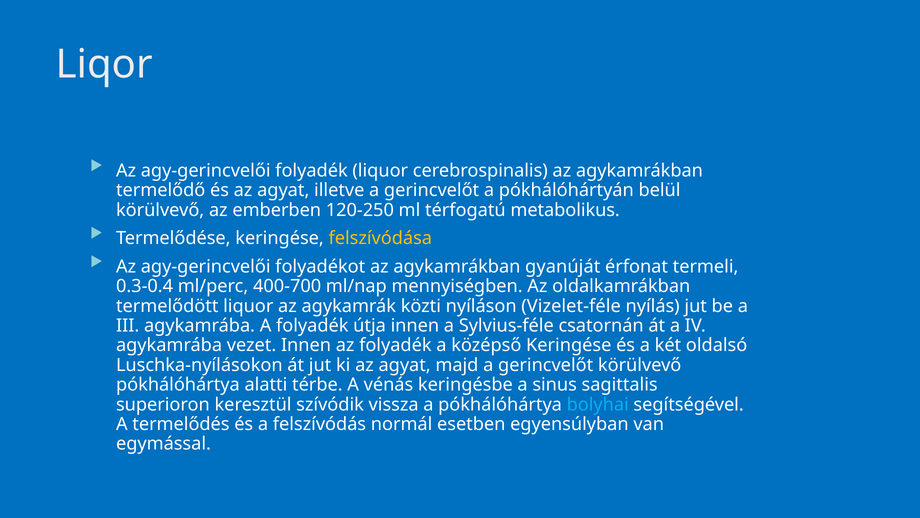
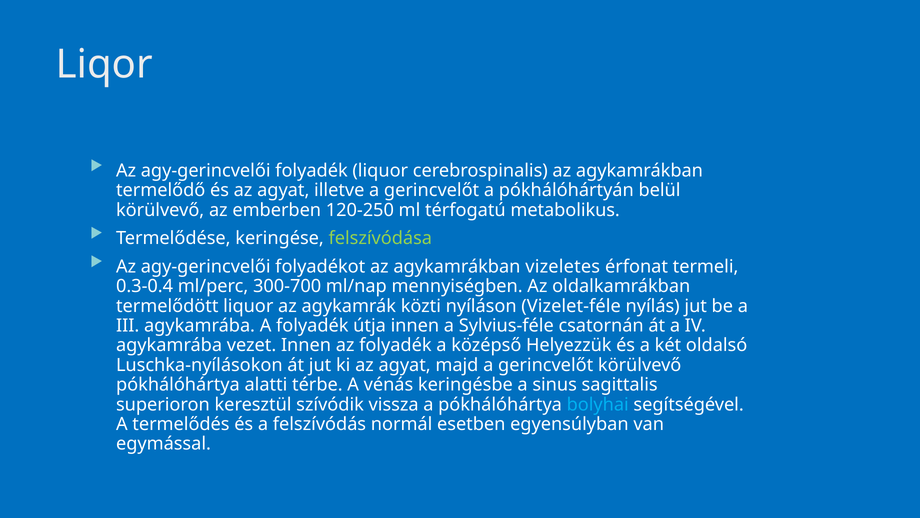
felszívódása colour: yellow -> light green
gyanúját: gyanúját -> vizeletes
400-700: 400-700 -> 300-700
középső Keringése: Keringése -> Helyezzük
